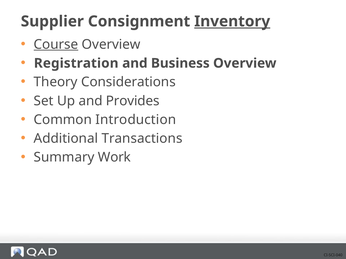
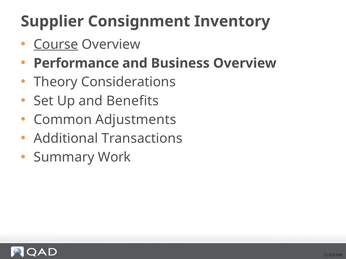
Inventory underline: present -> none
Registration: Registration -> Performance
Provides: Provides -> Benefits
Introduction: Introduction -> Adjustments
